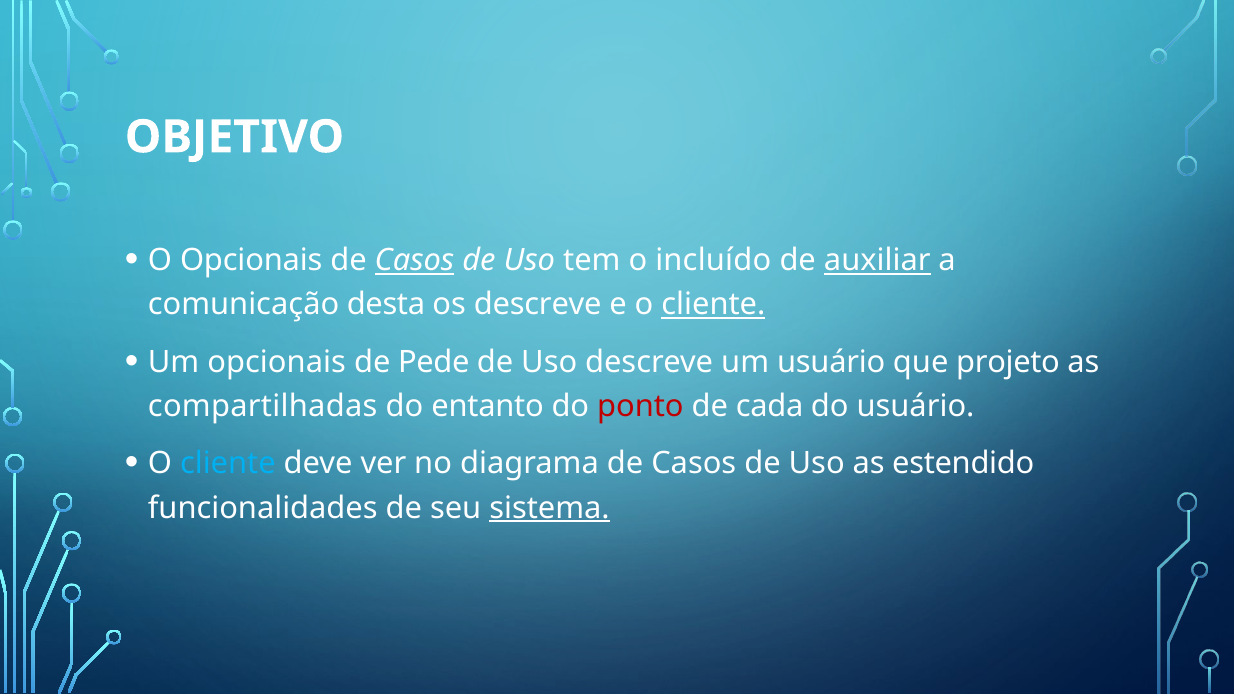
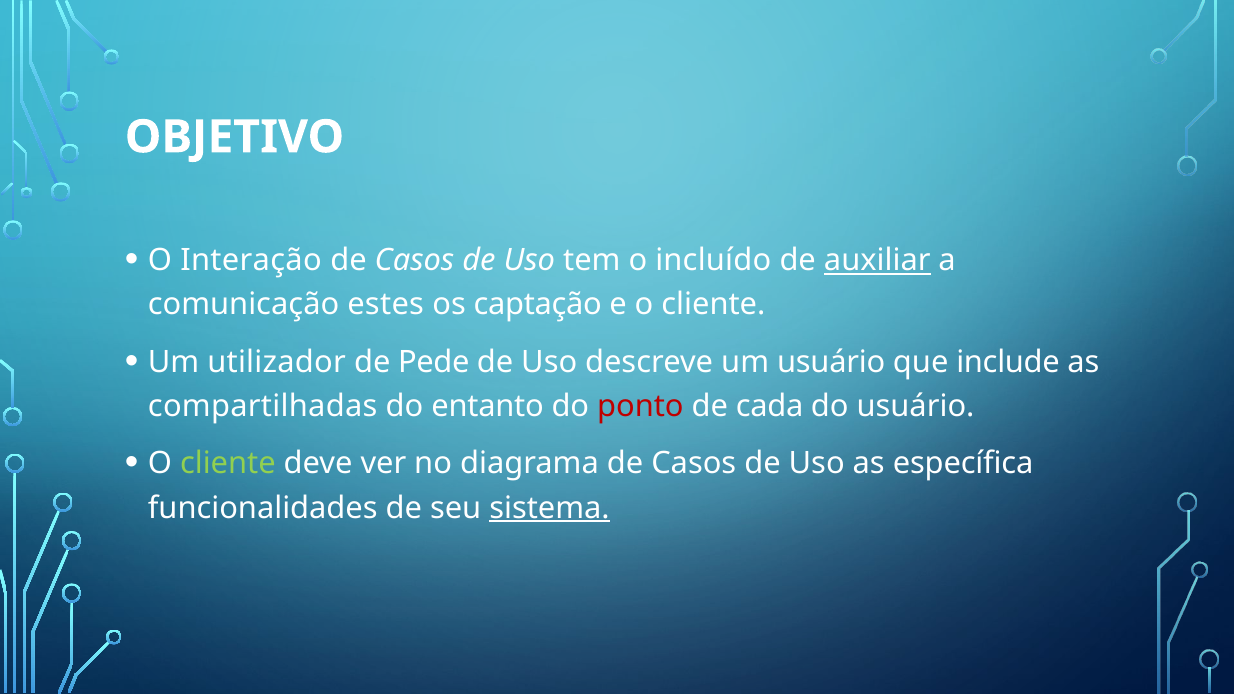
O Opcionais: Opcionais -> Interação
Casos at (414, 260) underline: present -> none
desta: desta -> estes
os descreve: descreve -> captação
cliente at (713, 305) underline: present -> none
Um opcionais: opcionais -> utilizador
projeto: projeto -> include
cliente at (228, 464) colour: light blue -> light green
estendido: estendido -> específica
